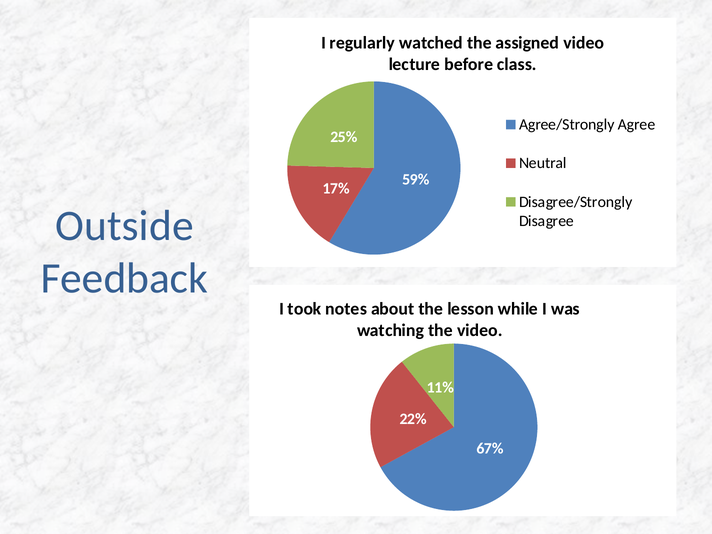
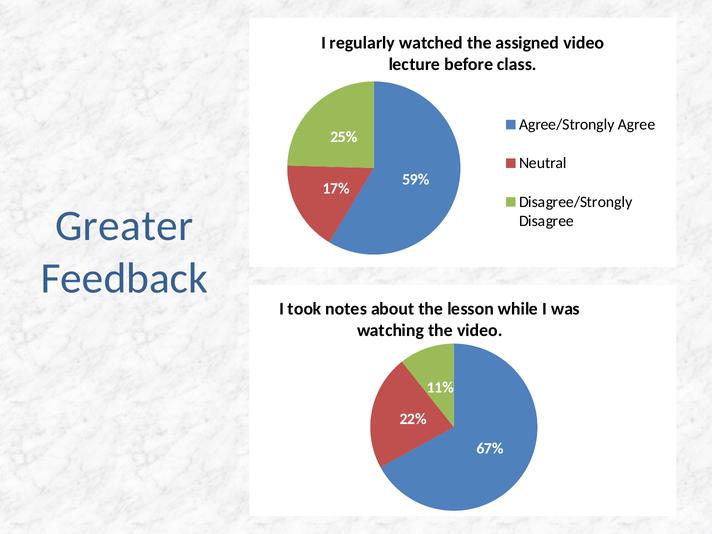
Outside: Outside -> Greater
